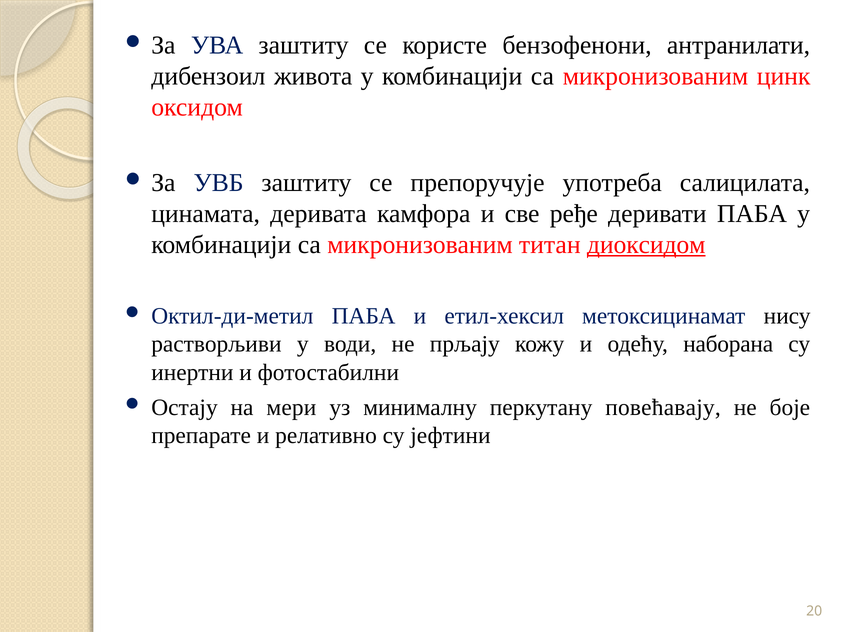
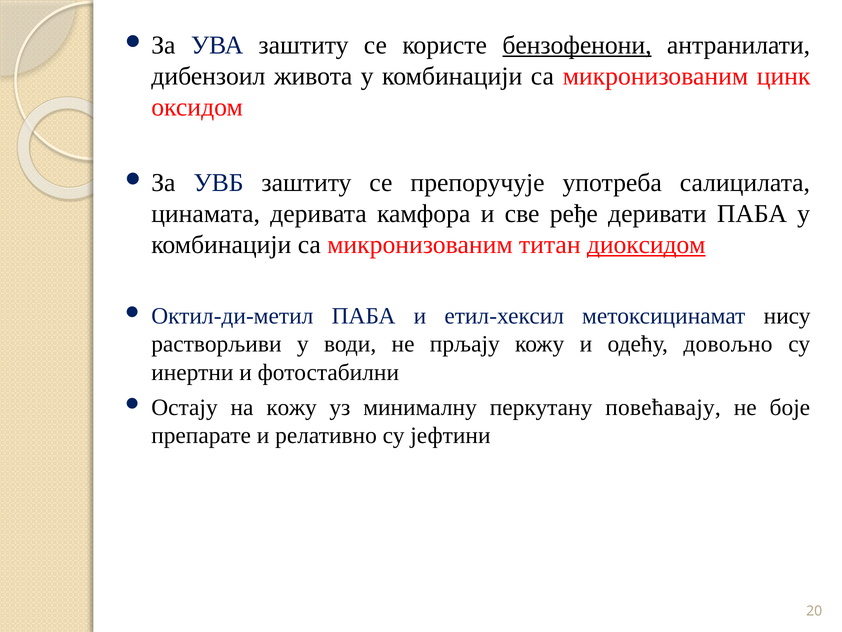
бензофенони underline: none -> present
наборана: наборана -> довољно
на мери: мери -> кожу
